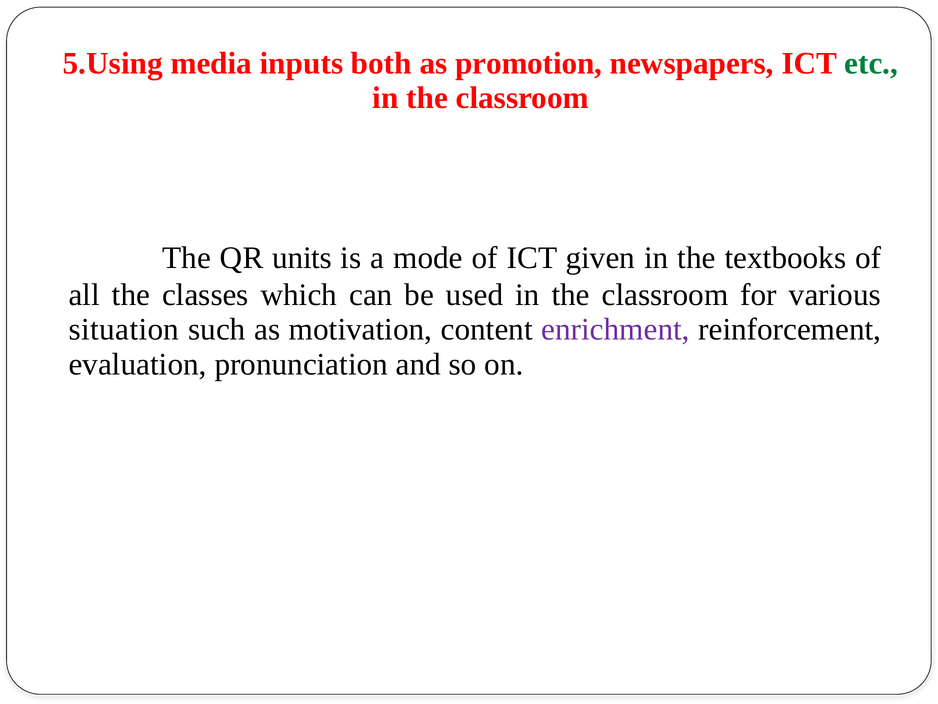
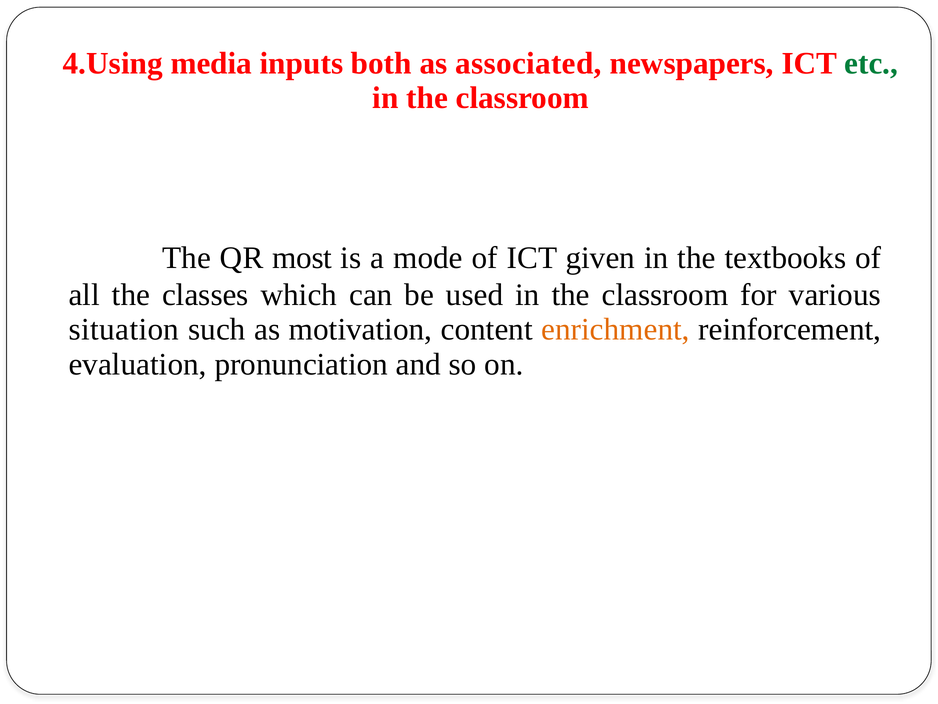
5.Using: 5.Using -> 4.Using
promotion: promotion -> associated
units: units -> most
enrichment colour: purple -> orange
